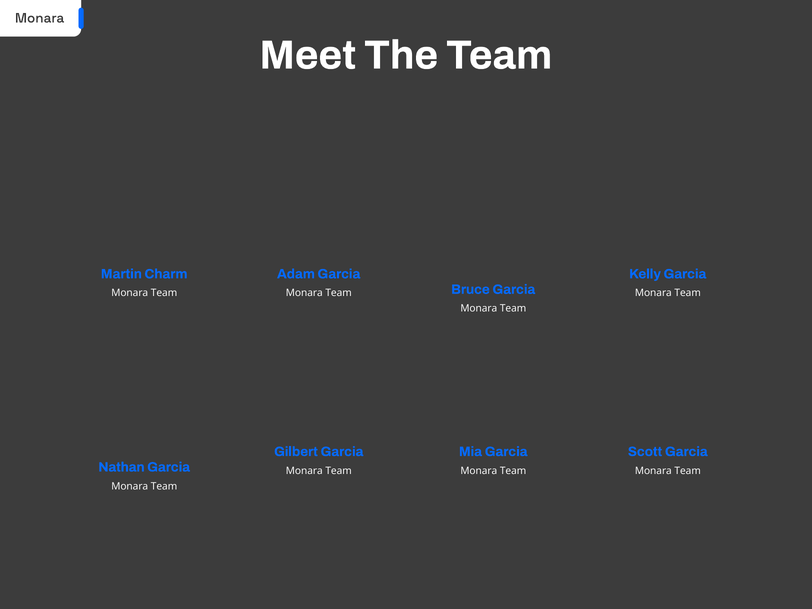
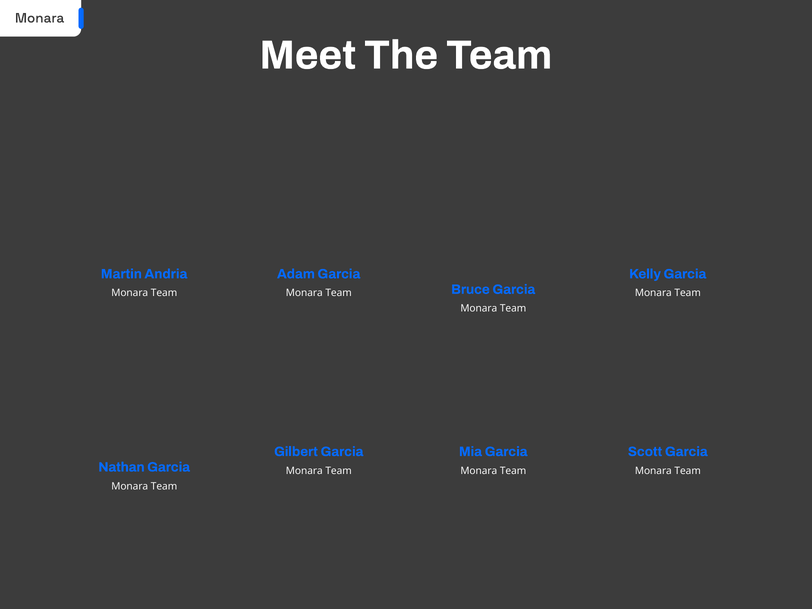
Charm: Charm -> Andria
